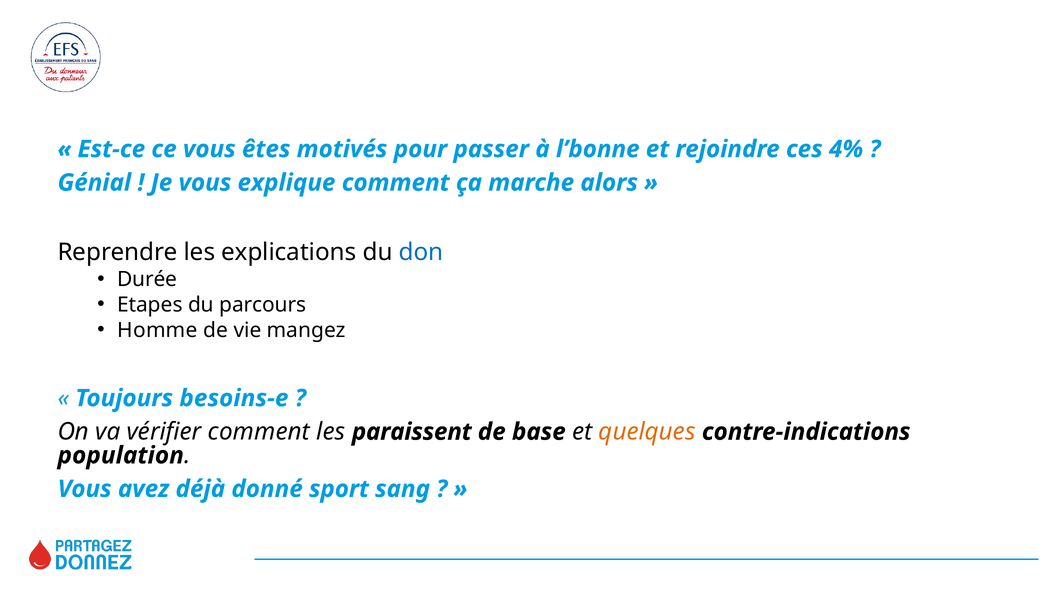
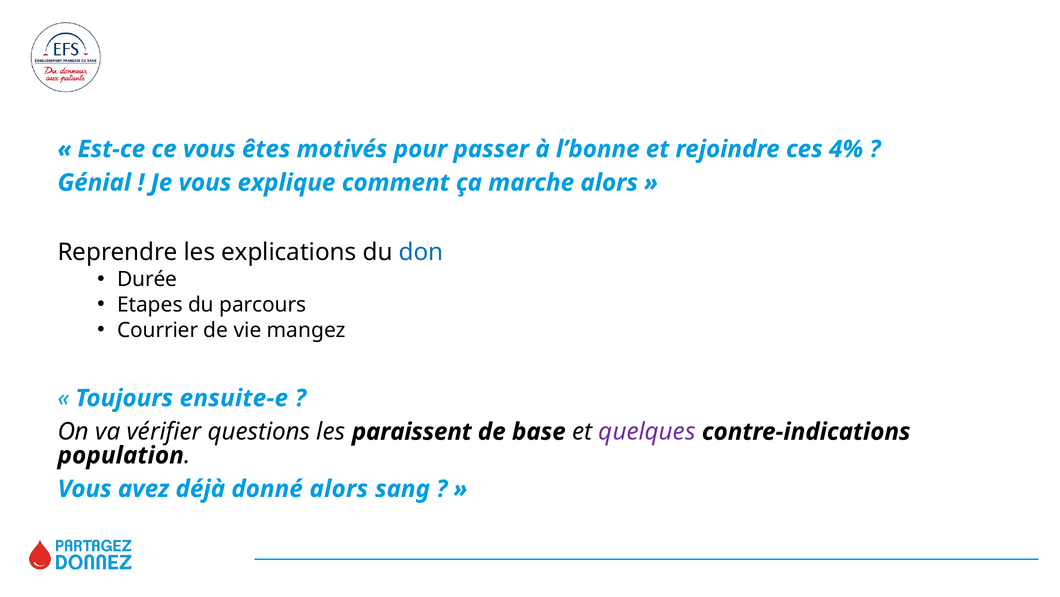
Homme: Homme -> Courrier
besoins-e: besoins-e -> ensuite-e
vérifier comment: comment -> questions
quelques colour: orange -> purple
donné sport: sport -> alors
